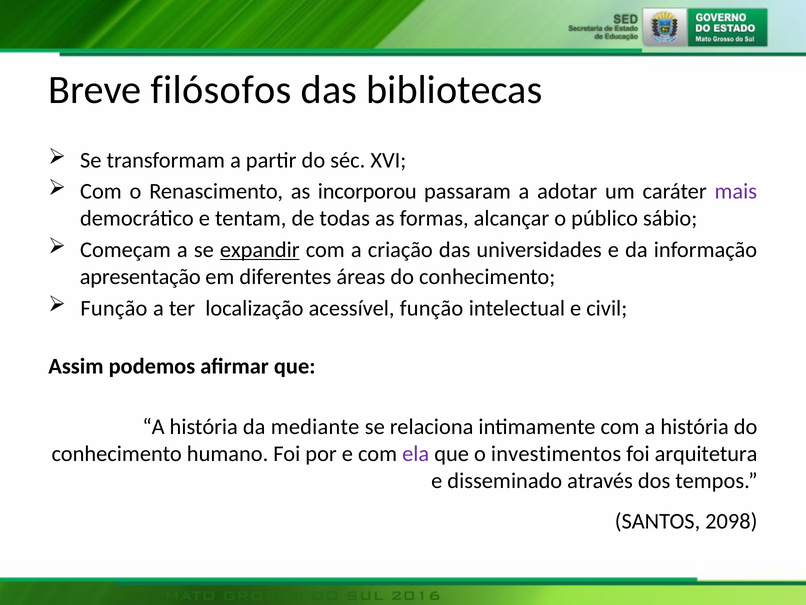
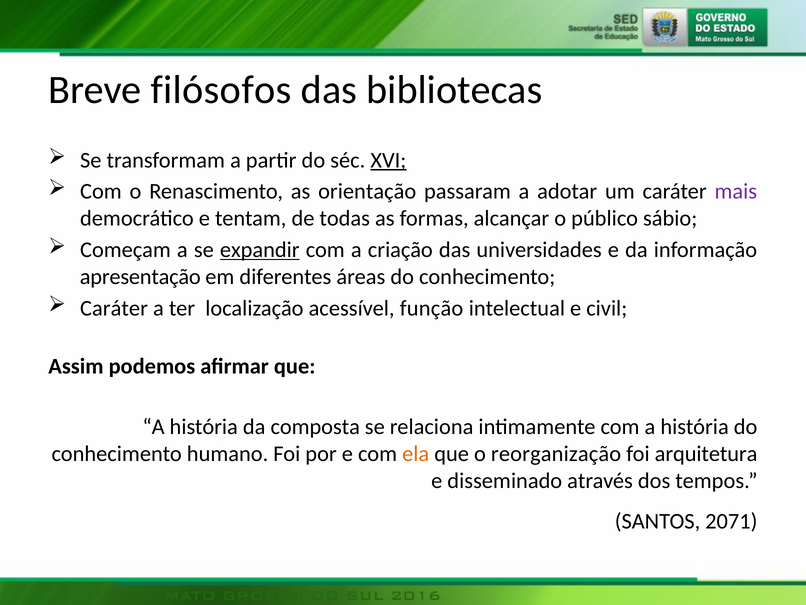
XVI underline: none -> present
incorporou: incorporou -> orientação
Função at (114, 308): Função -> Caráter
mediante: mediante -> composta
ela colour: purple -> orange
investimentos: investimentos -> reorganização
2098: 2098 -> 2071
